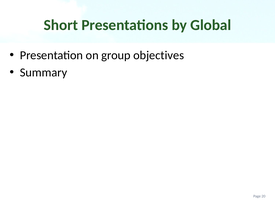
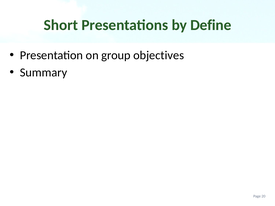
Global: Global -> Define
